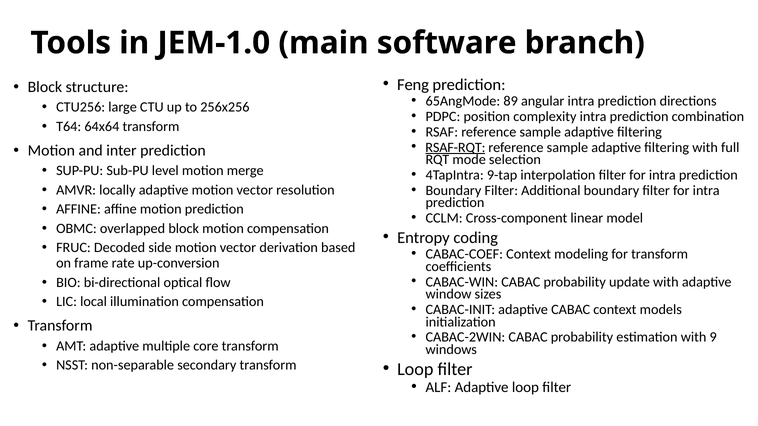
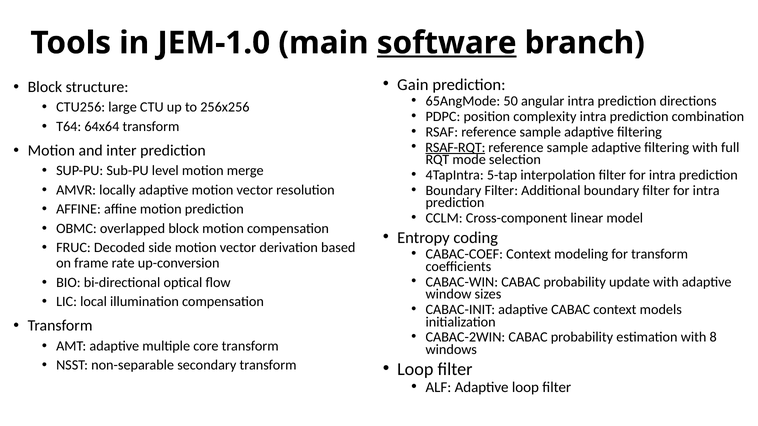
software underline: none -> present
Feng: Feng -> Gain
89: 89 -> 50
9-tap: 9-tap -> 5-tap
9: 9 -> 8
